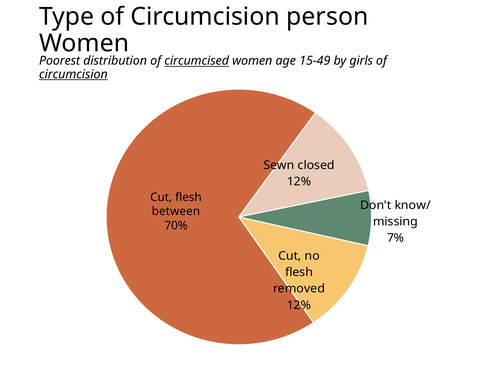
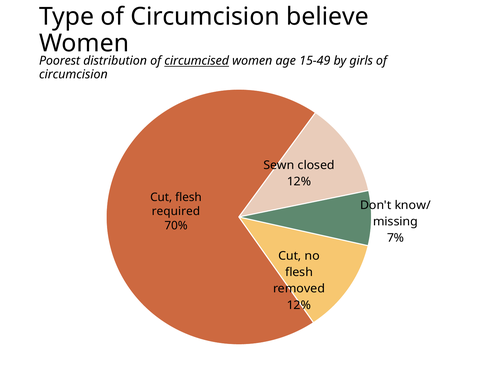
person: person -> believe
circumcision at (73, 74) underline: present -> none
between: between -> required
